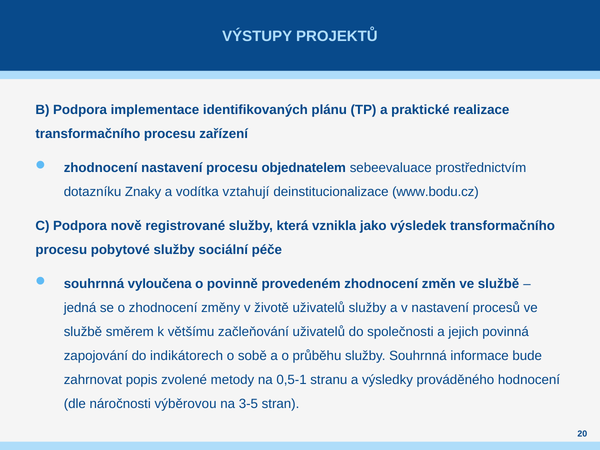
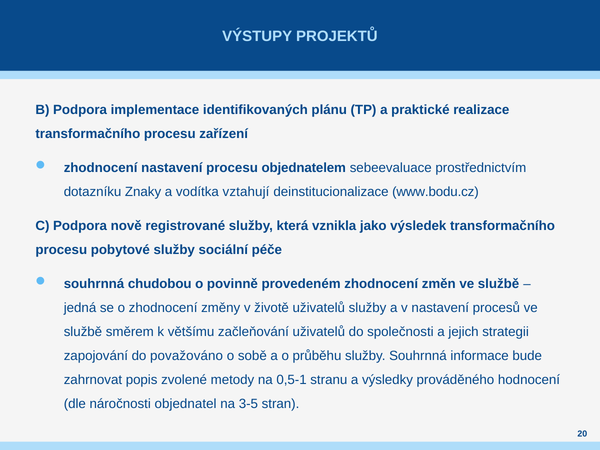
vyloučena: vyloučena -> chudobou
povinná: povinná -> strategii
indikátorech: indikátorech -> považováno
výběrovou: výběrovou -> objednatel
